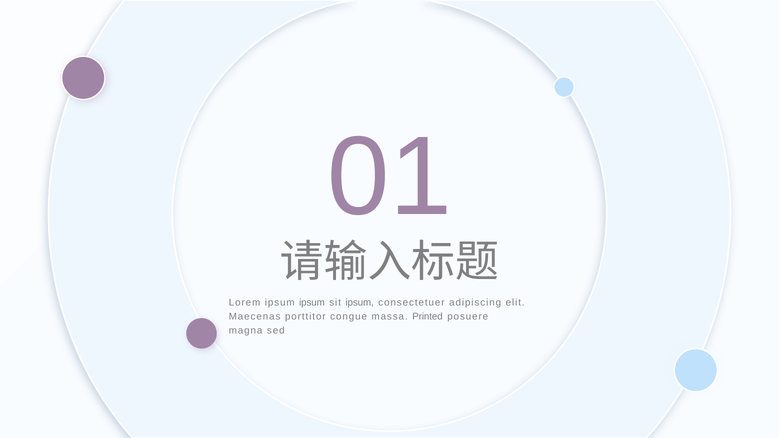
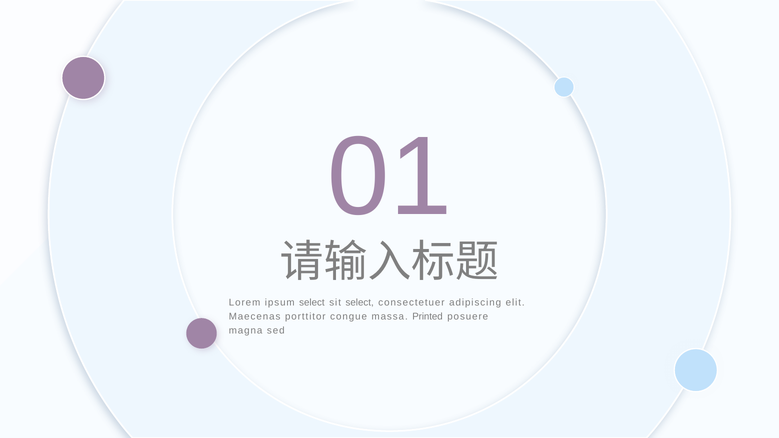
ipsum ipsum: ipsum -> select
sit ipsum: ipsum -> select
